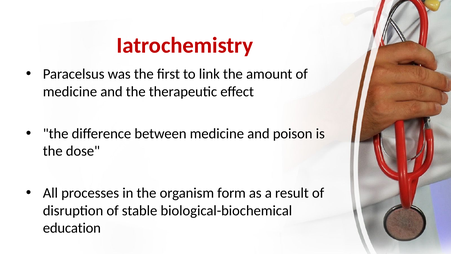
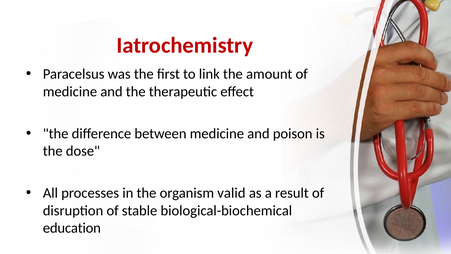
form: form -> valid
